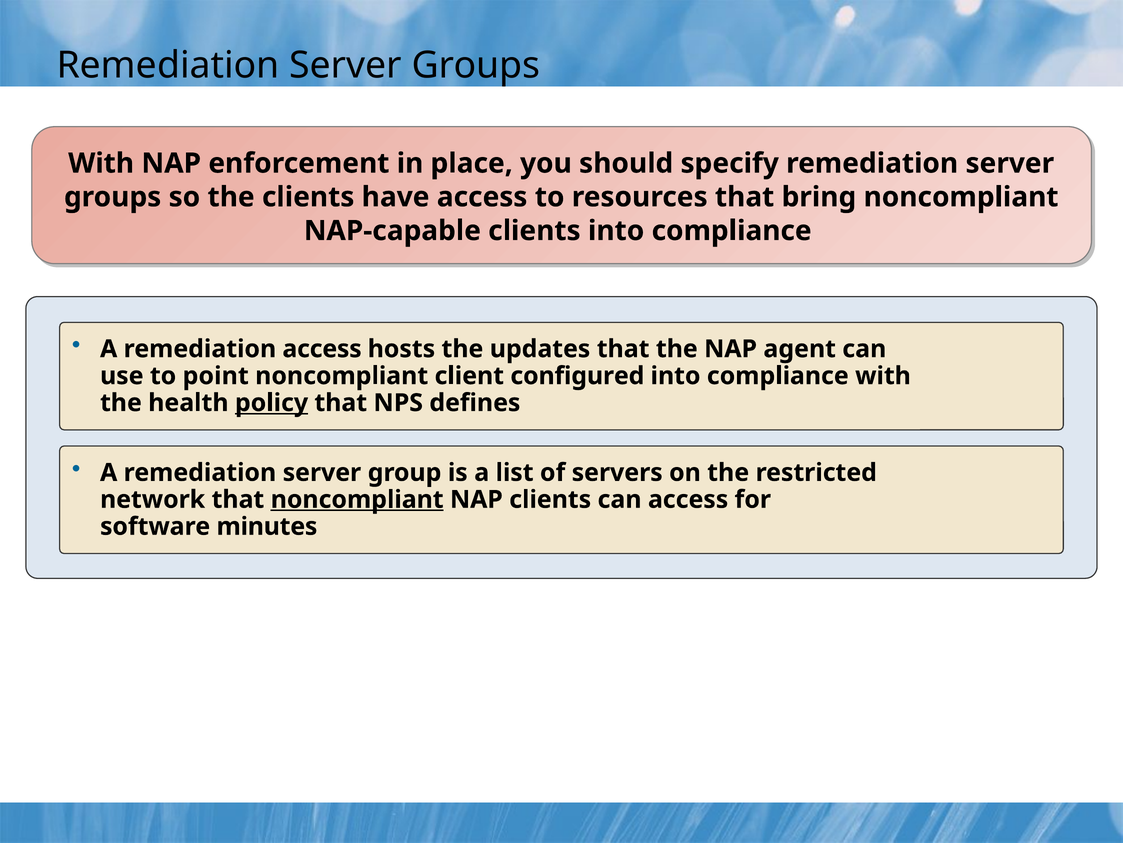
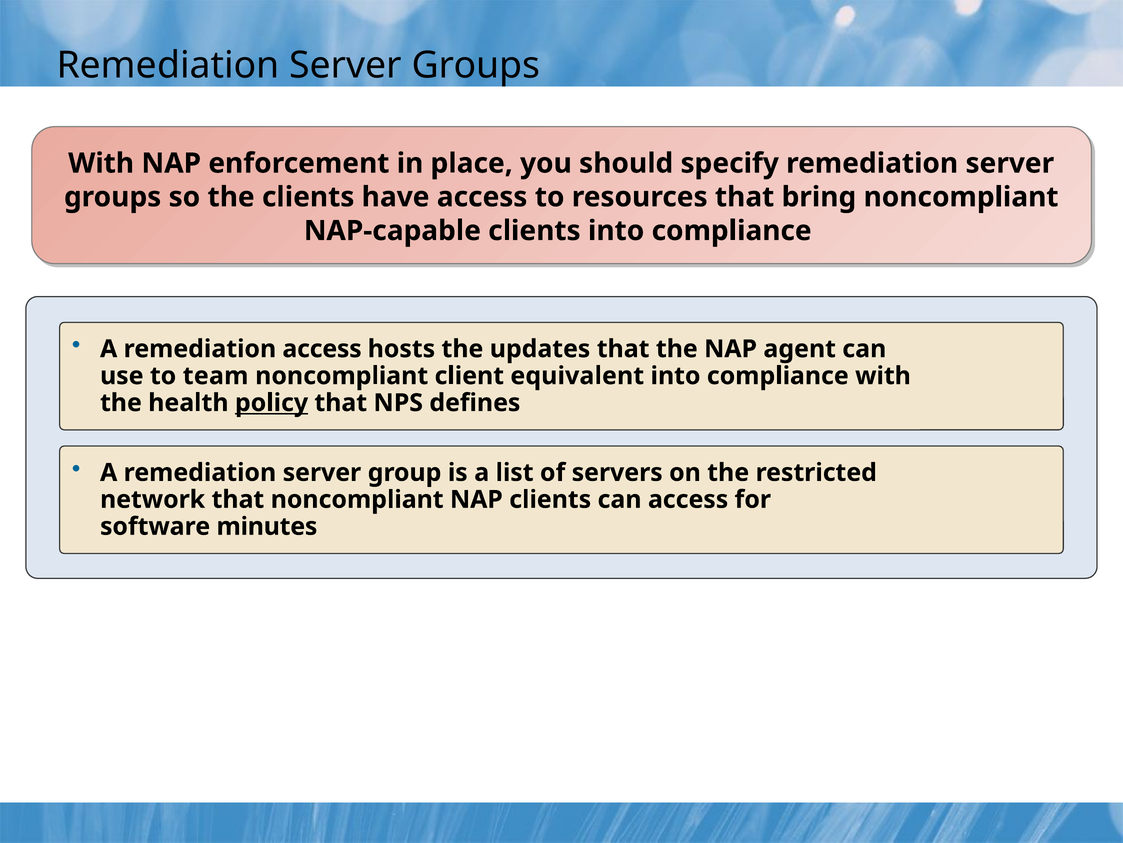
point: point -> team
configured: configured -> equivalent
noncompliant at (357, 499) underline: present -> none
